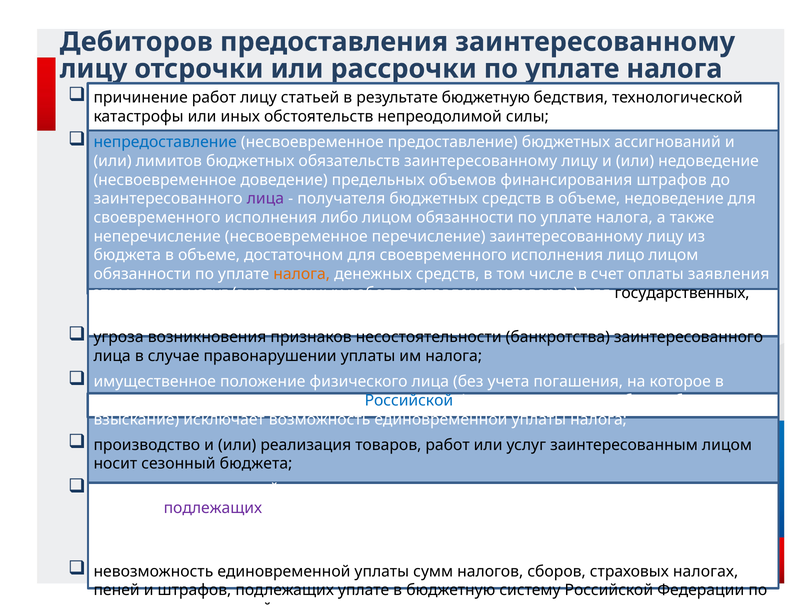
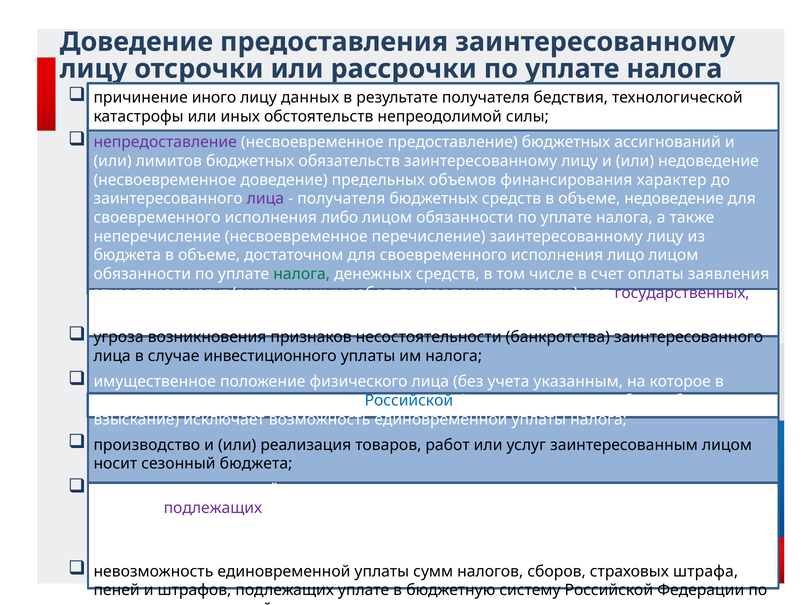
Дебиторов at (136, 42): Дебиторов -> Доведение
причинение работ: работ -> иного
лицу статьей: статьей -> данных
результате бюджетную: бюджетную -> получателя
непредоставление colour: blue -> purple
финансирования штрафов: штрафов -> характер
налога at (302, 274) colour: orange -> green
государственных colour: black -> purple
правонарушении: правонарушении -> инвестиционного
погашения: погашения -> указанным
страховых налогах: налогах -> штрафа
